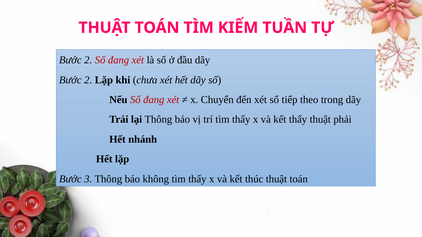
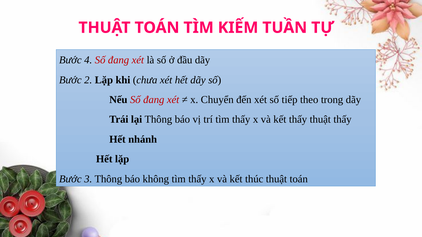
2 at (88, 60): 2 -> 4
thuật phải: phải -> thấy
